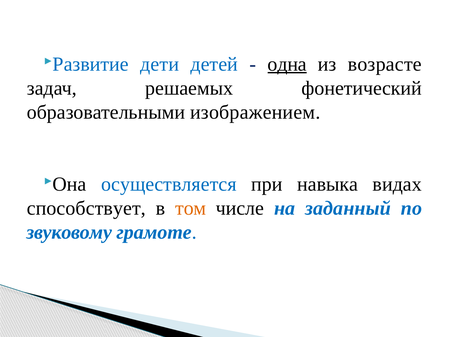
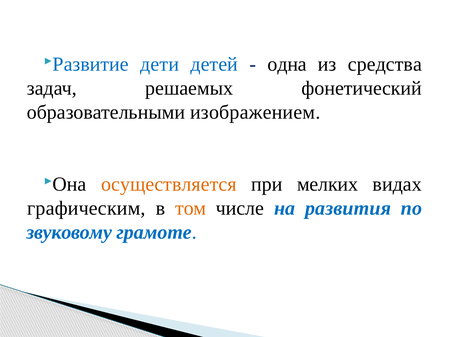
одна underline: present -> none
возрасте: возрасте -> средства
осуществляется colour: blue -> orange
навыка: навыка -> мелких
способствует: способствует -> графическим
заданный: заданный -> развития
